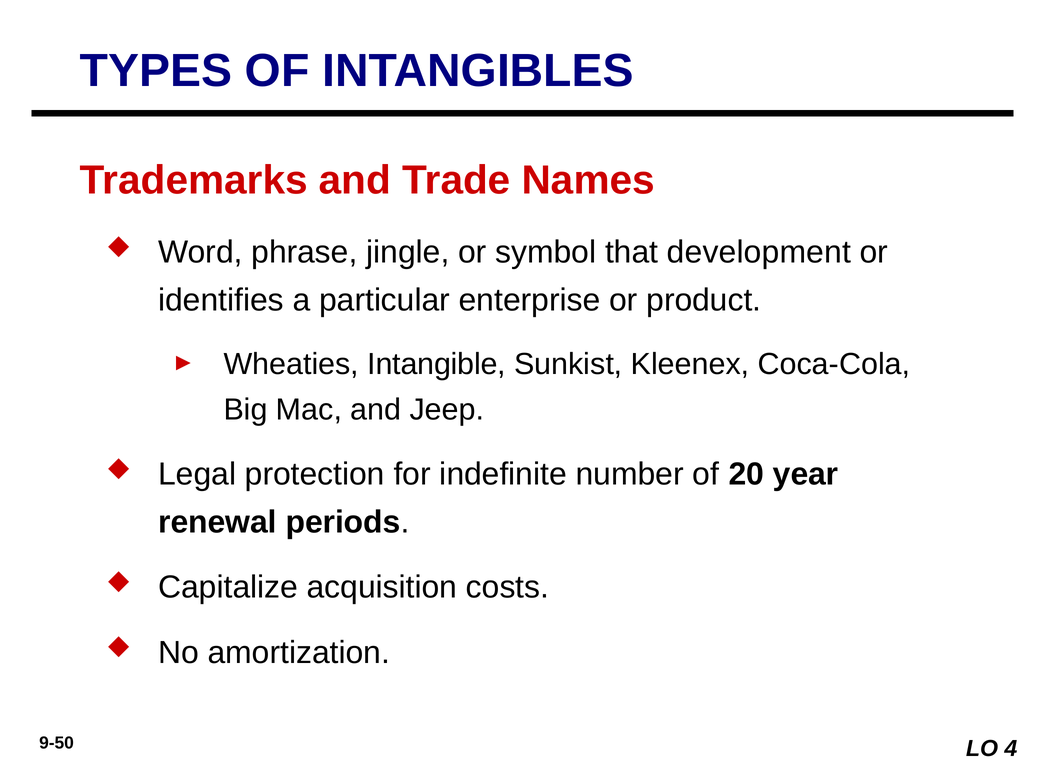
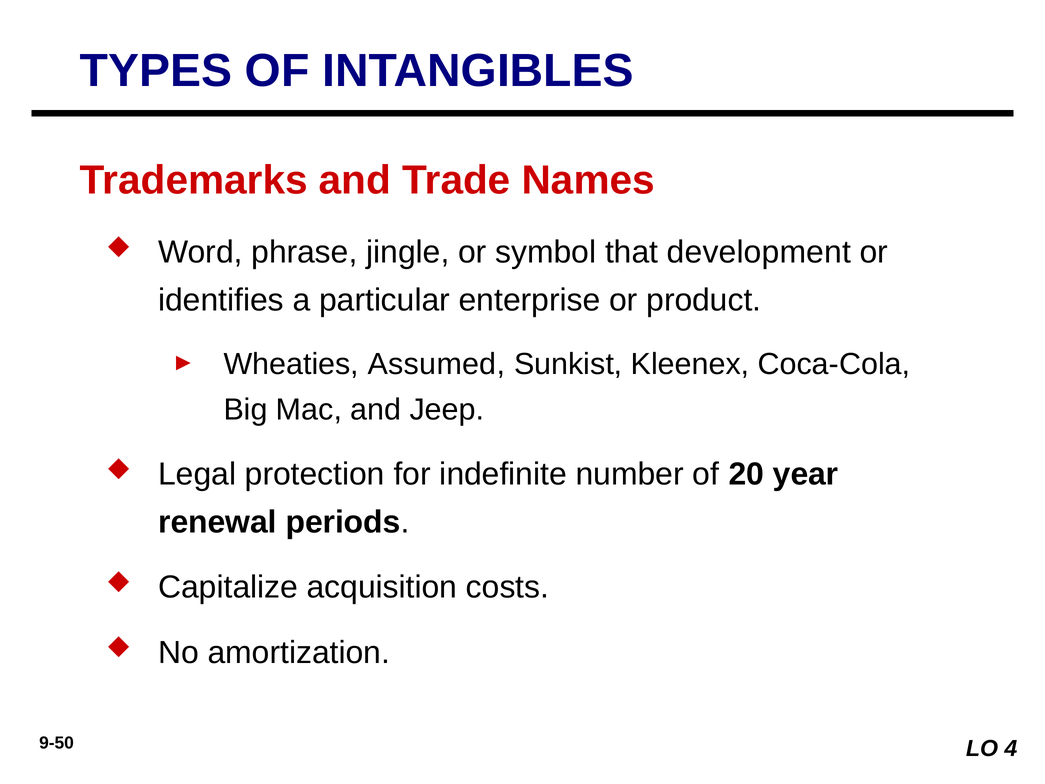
Intangible: Intangible -> Assumed
